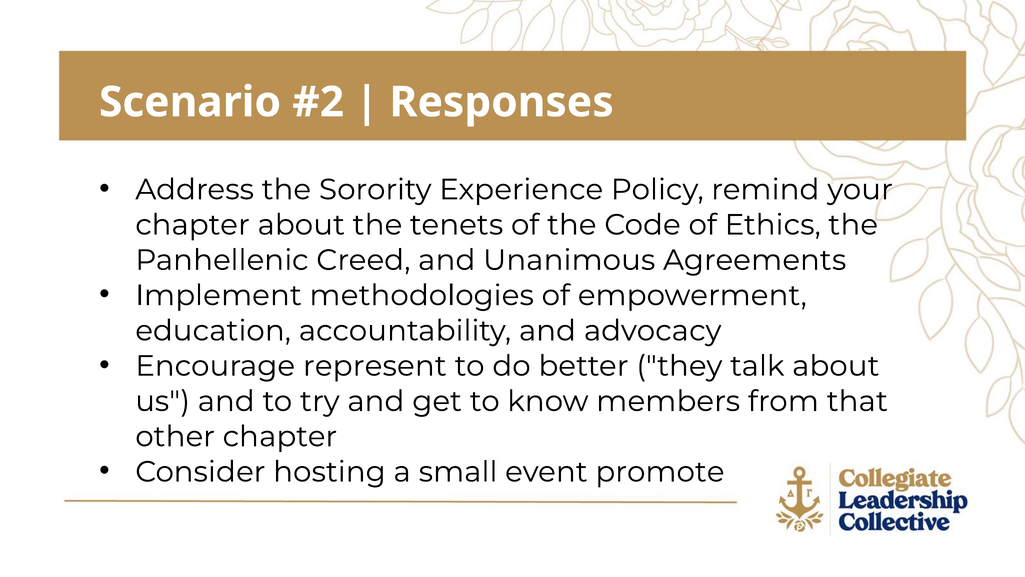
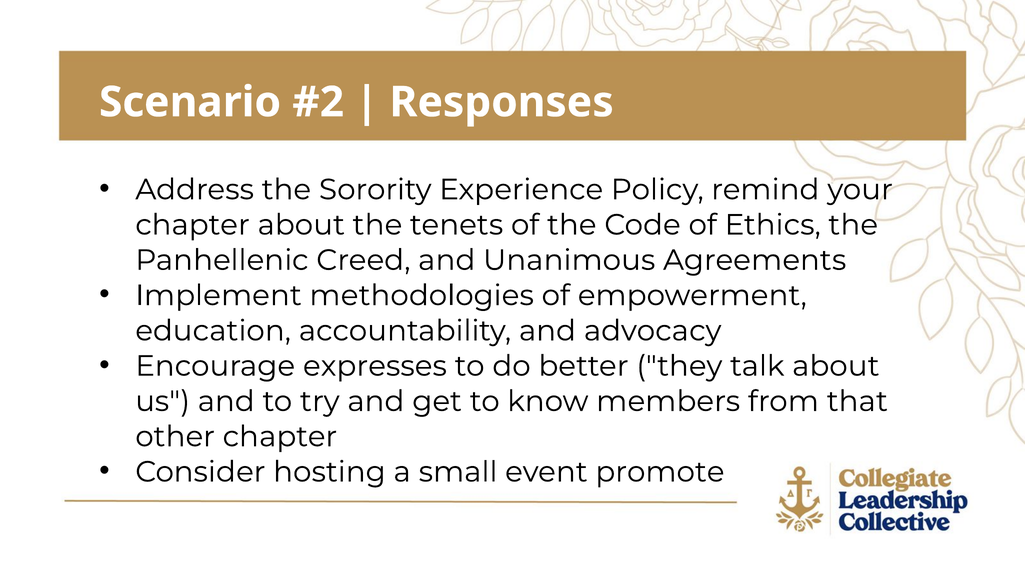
represent: represent -> expresses
